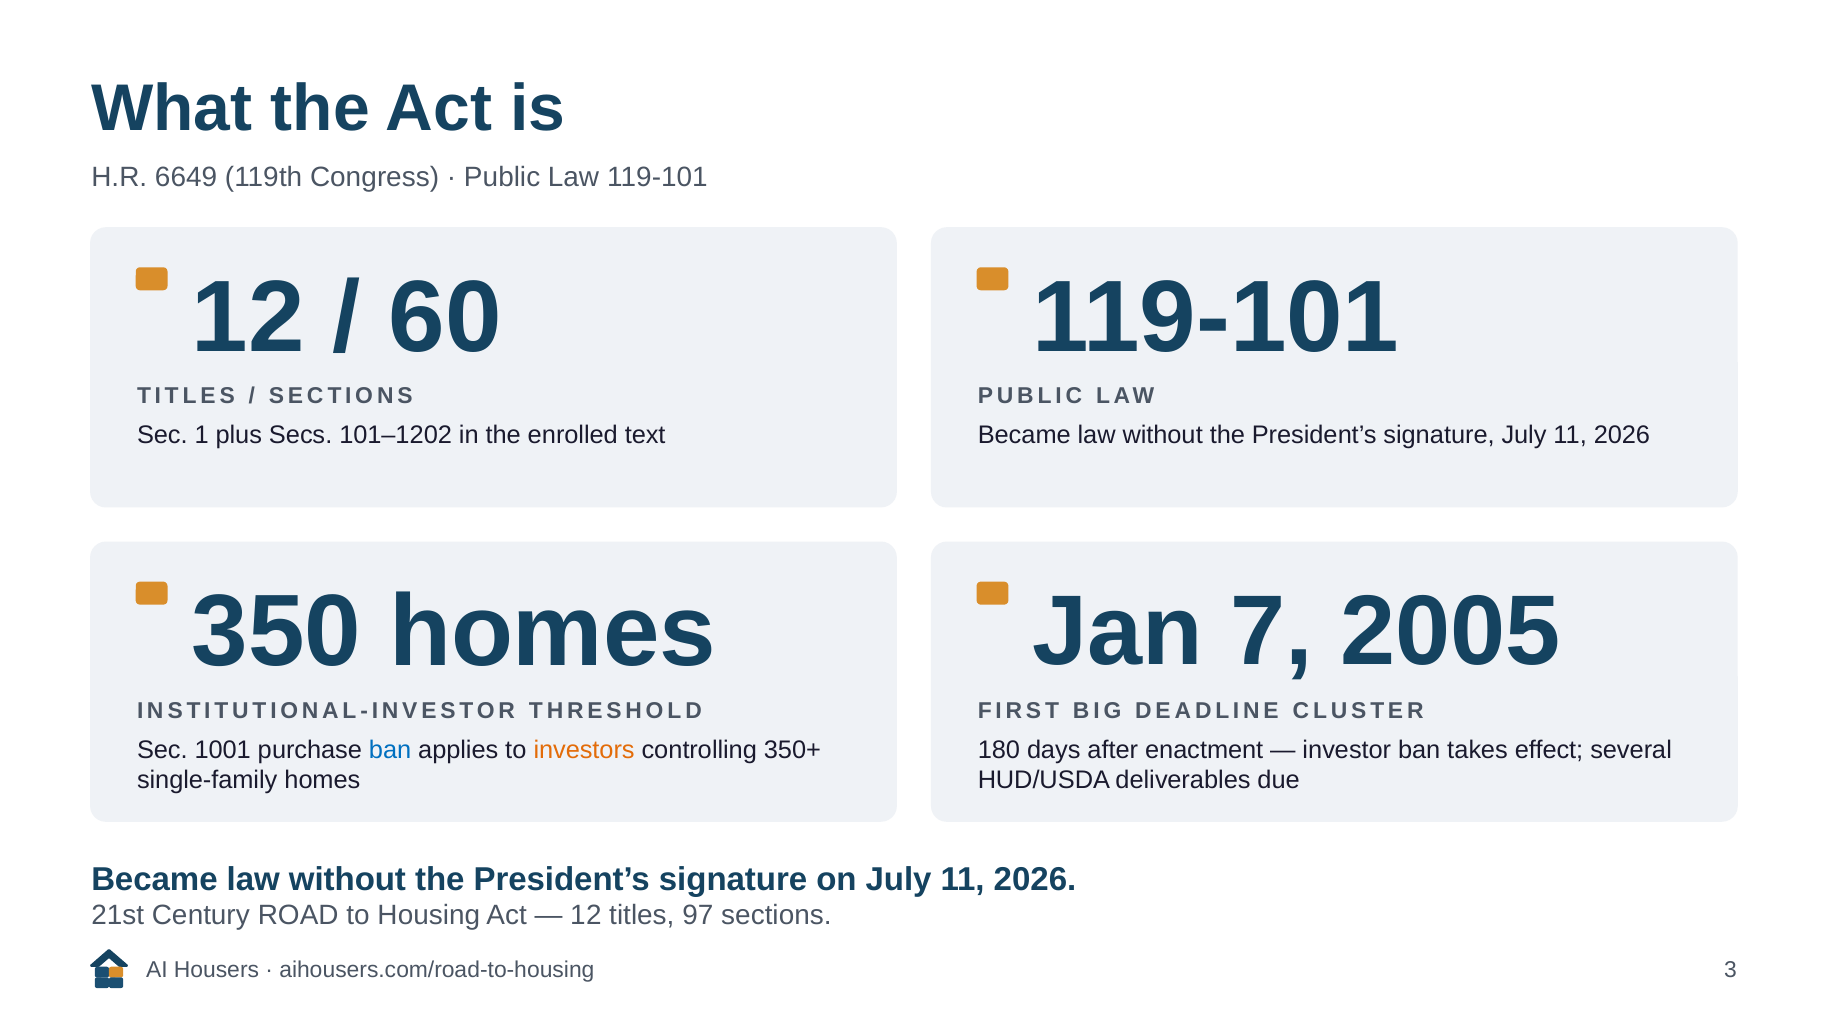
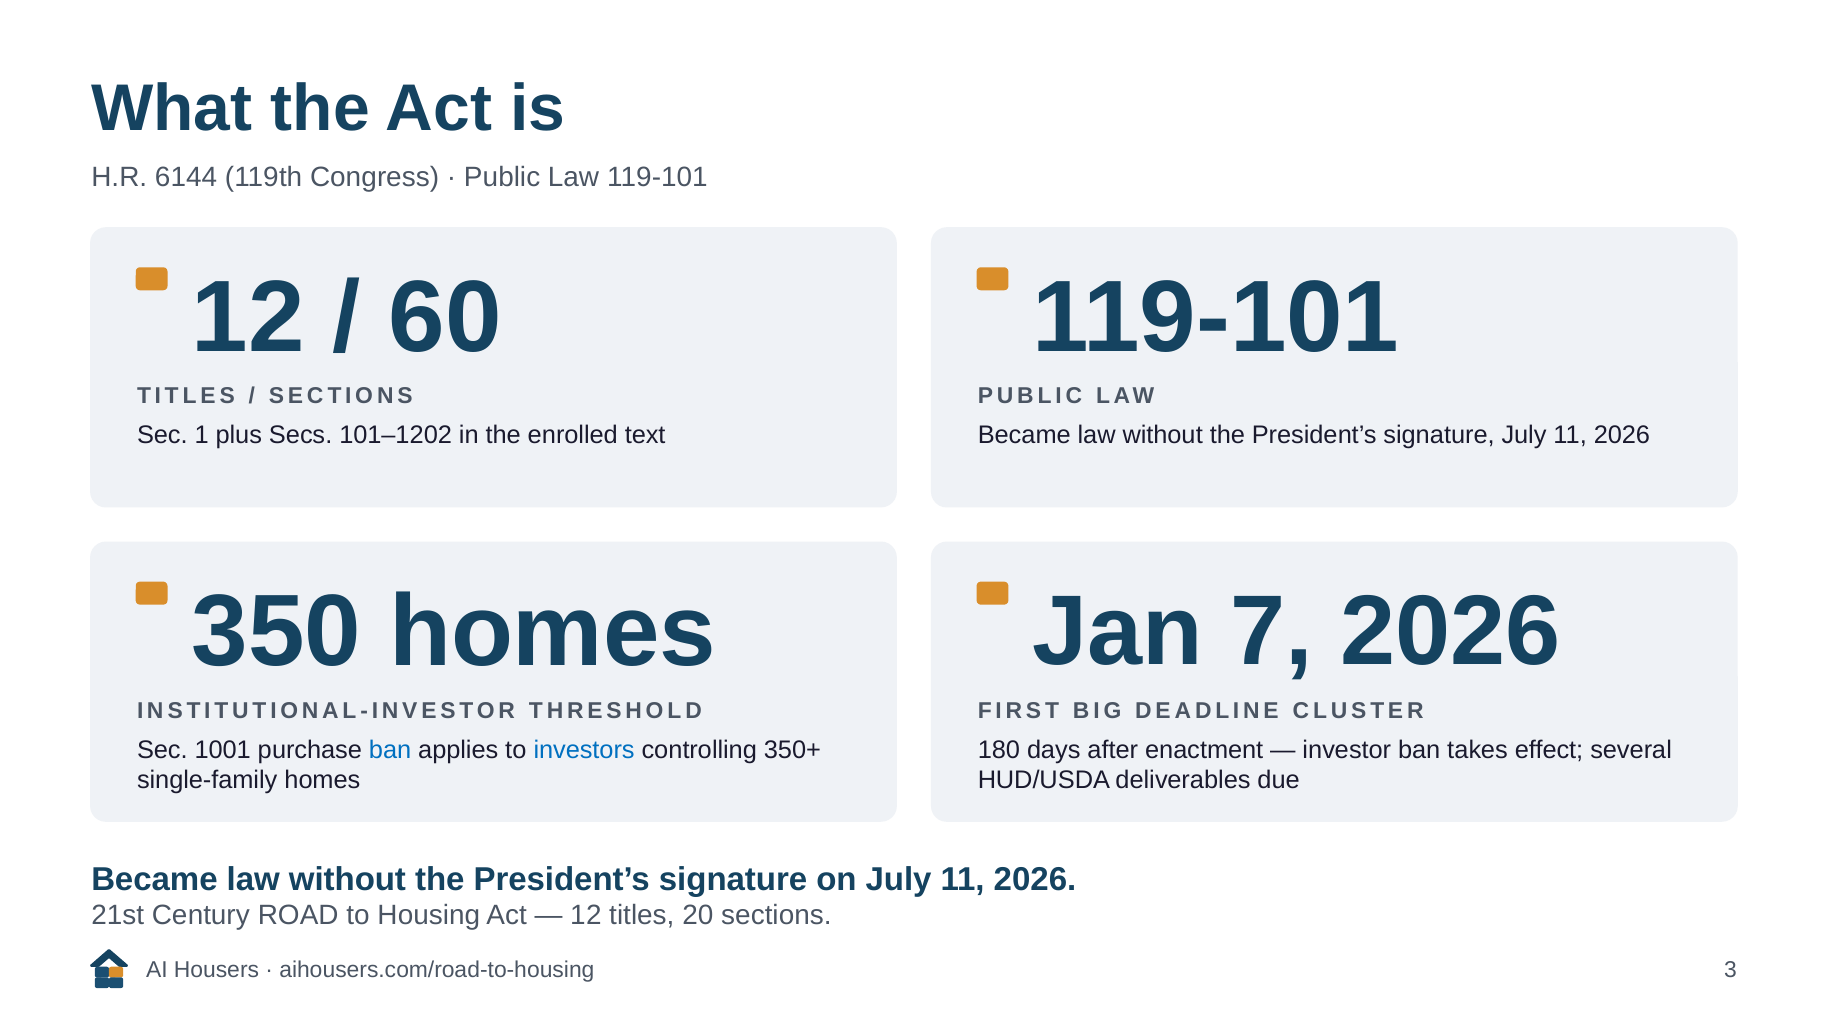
6649: 6649 -> 6144
7 2005: 2005 -> 2026
investors colour: orange -> blue
97: 97 -> 20
